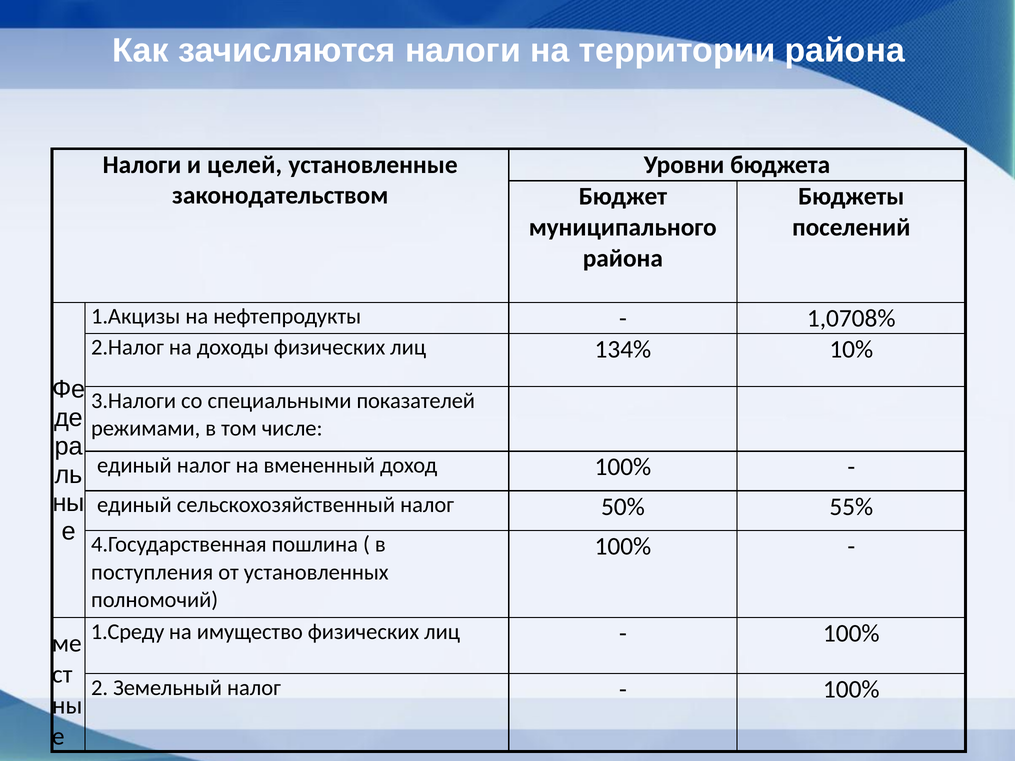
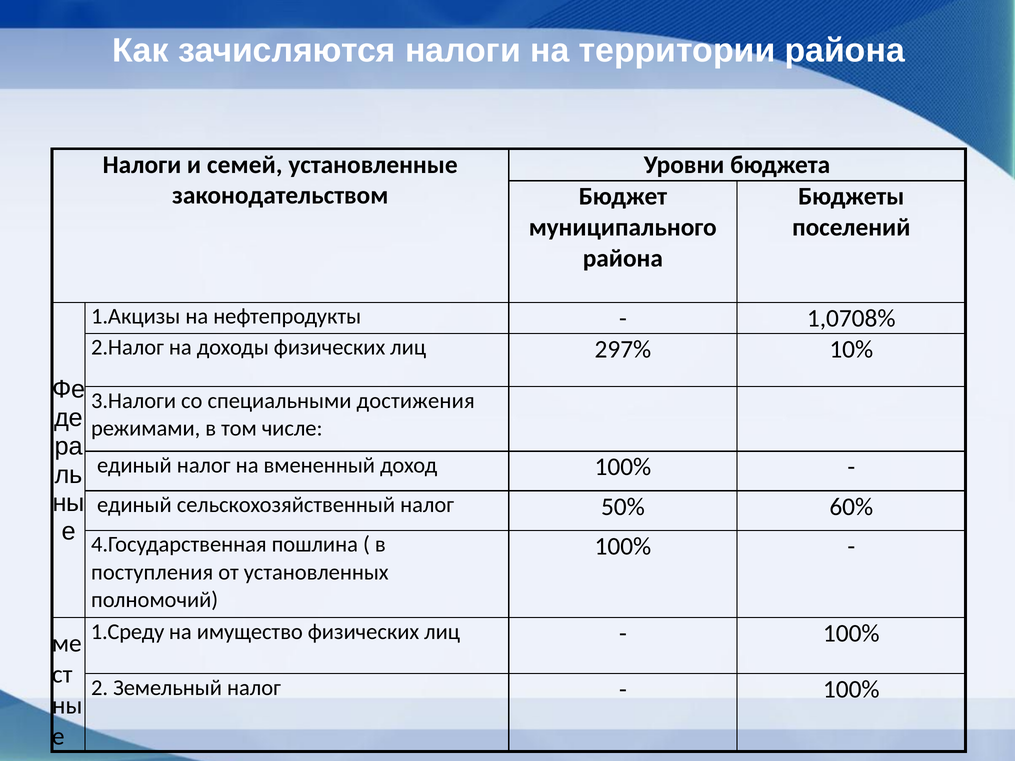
целей: целей -> семей
134%: 134% -> 297%
показателей: показателей -> достижения
55%: 55% -> 60%
